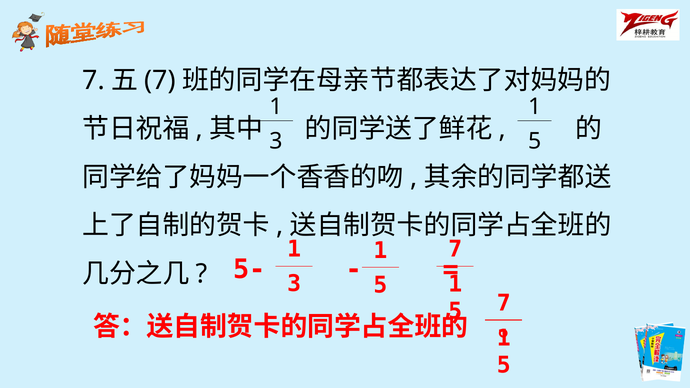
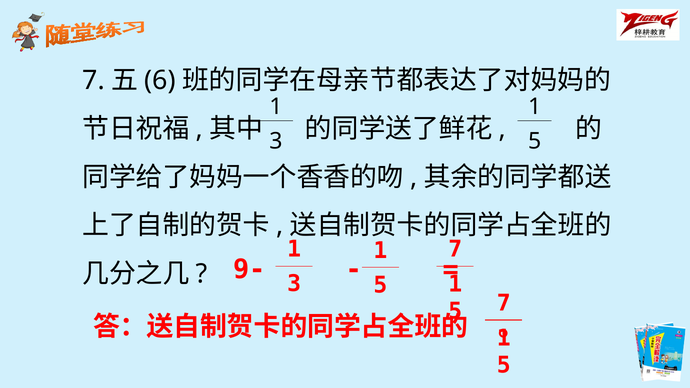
7 at (160, 81): 7 -> 6
5-: 5- -> 9-
